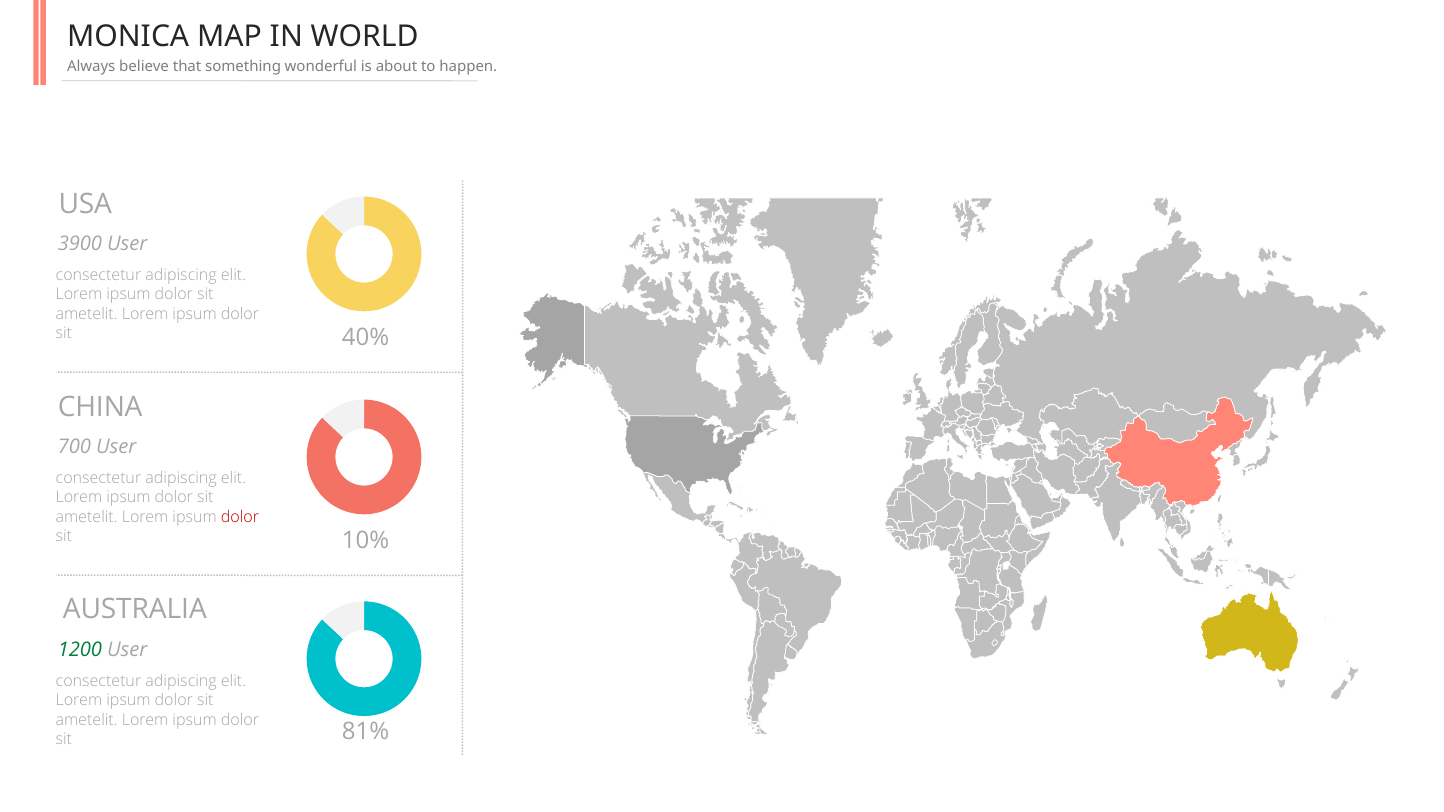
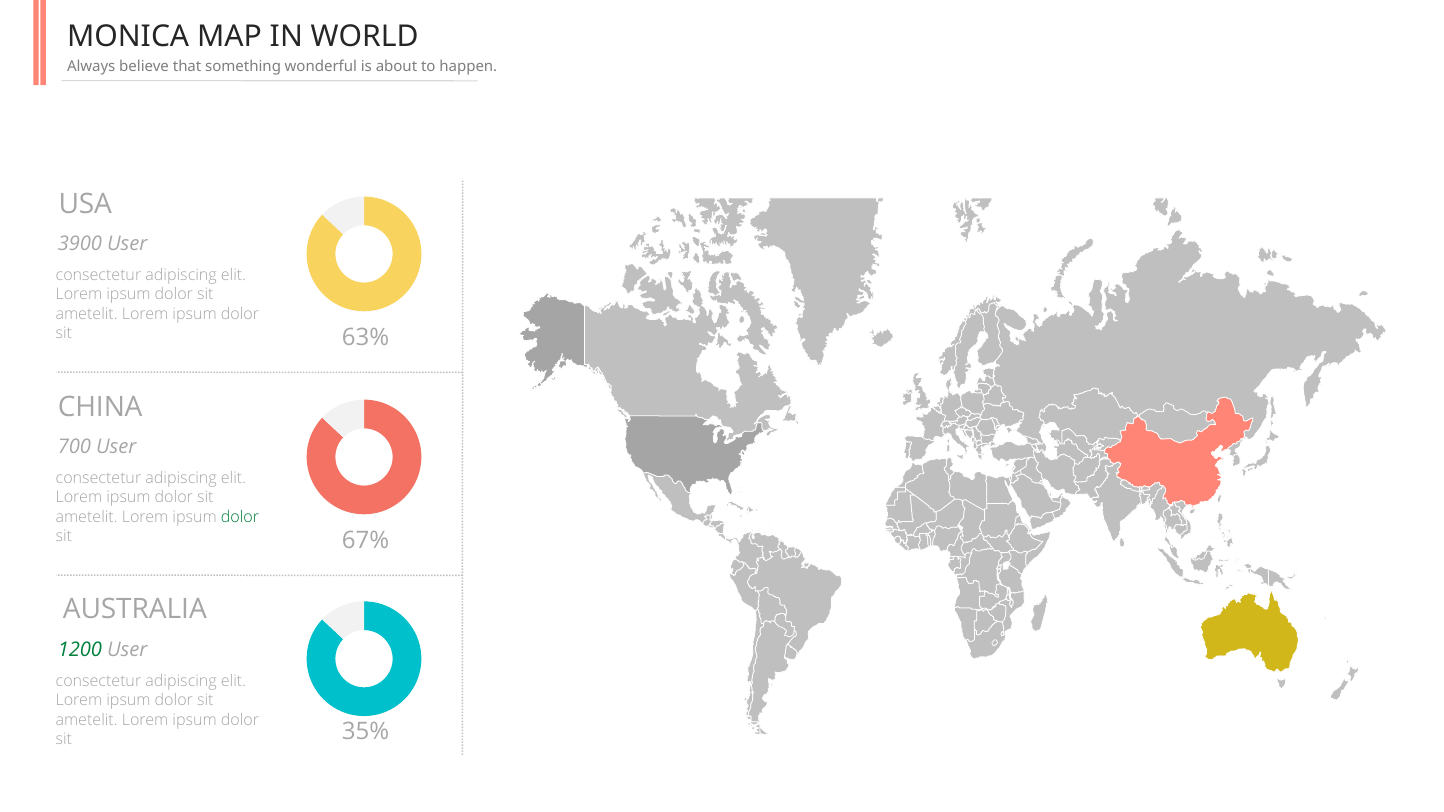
40%: 40% -> 63%
dolor at (240, 517) colour: red -> green
10%: 10% -> 67%
81%: 81% -> 35%
